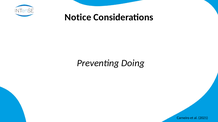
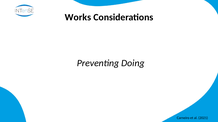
Notice: Notice -> Works
